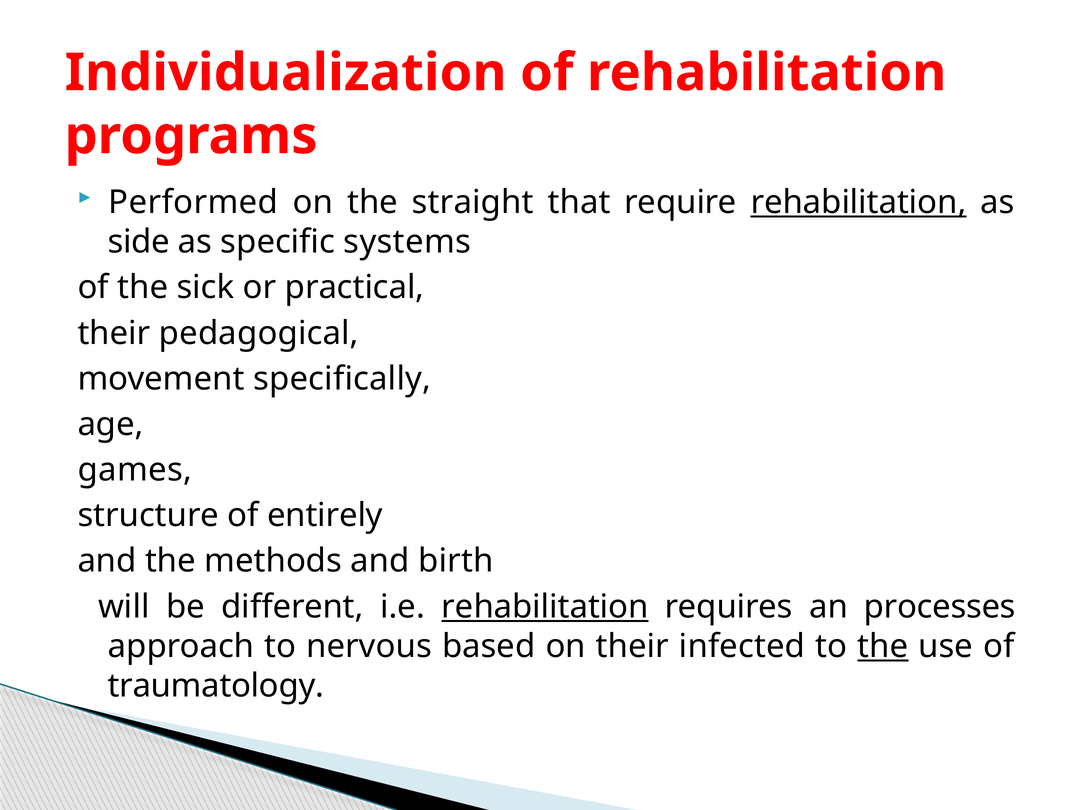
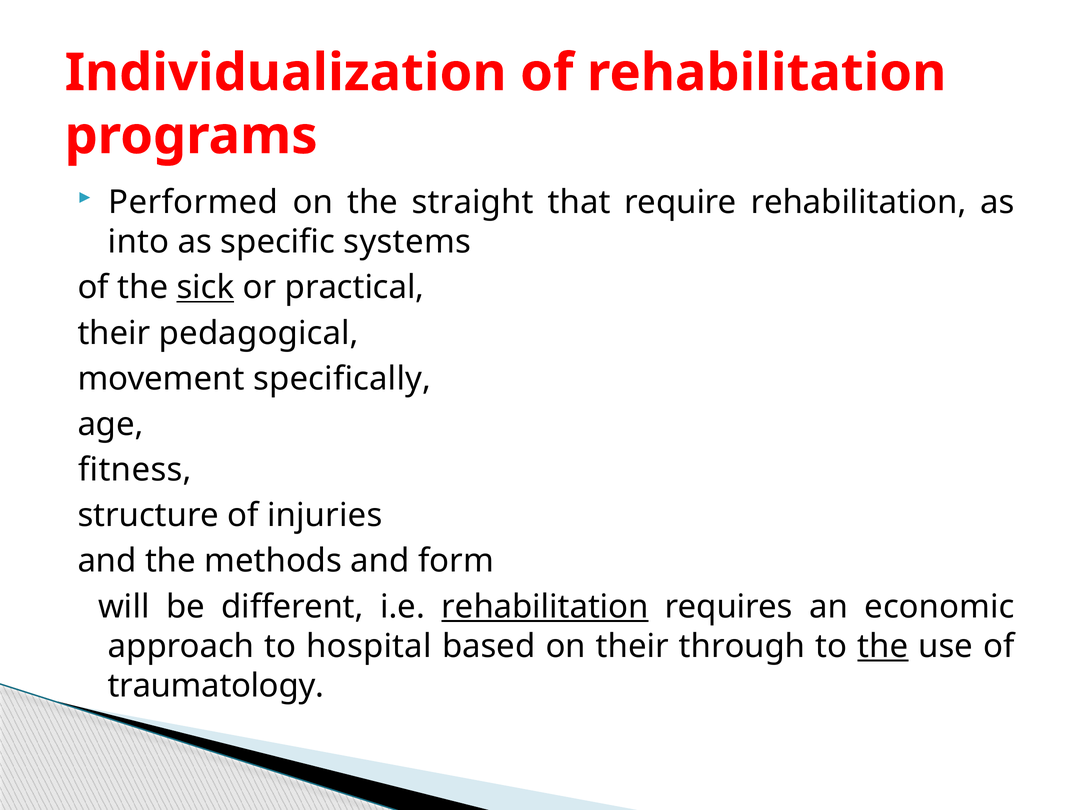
rehabilitation at (858, 202) underline: present -> none
side: side -> into
sick underline: none -> present
games: games -> fitness
entirely: entirely -> injuries
birth: birth -> form
processes: processes -> economic
nervous: nervous -> hospital
infected: infected -> through
